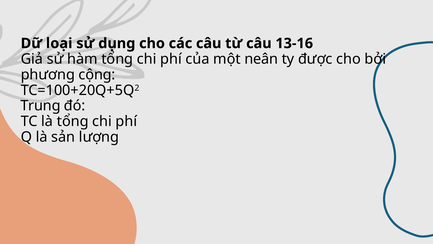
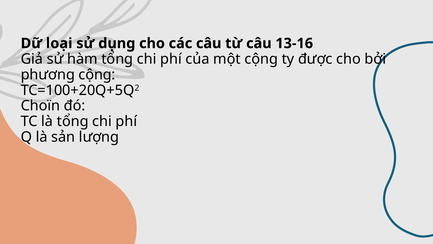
một neân: neân -> cộng
Trung: Trung -> Choïn
